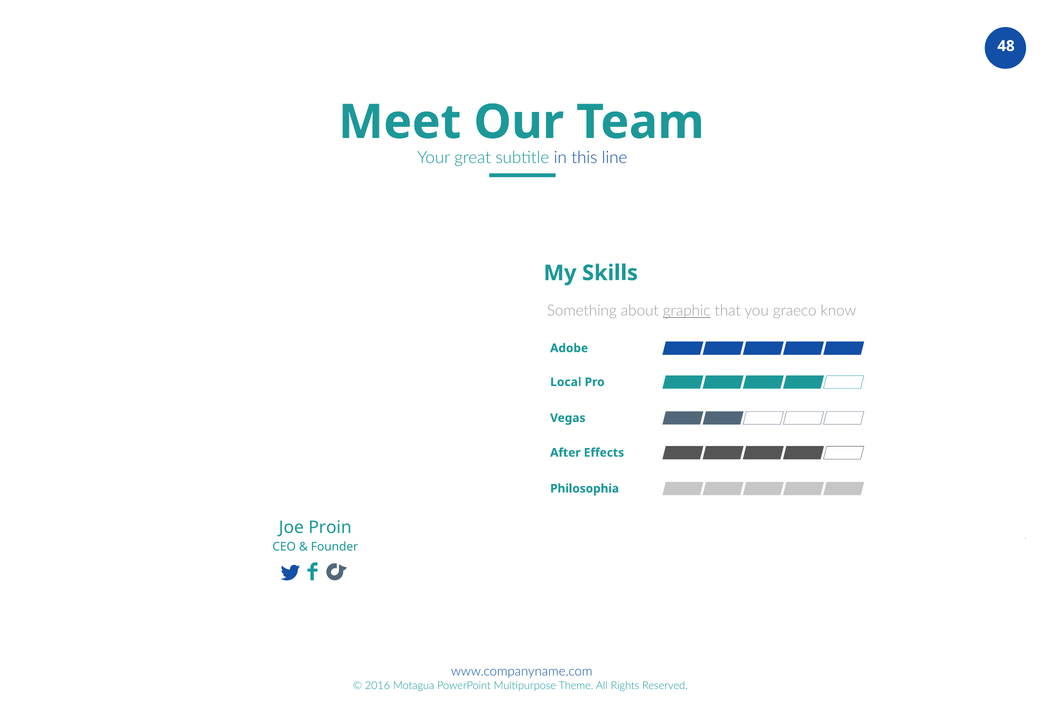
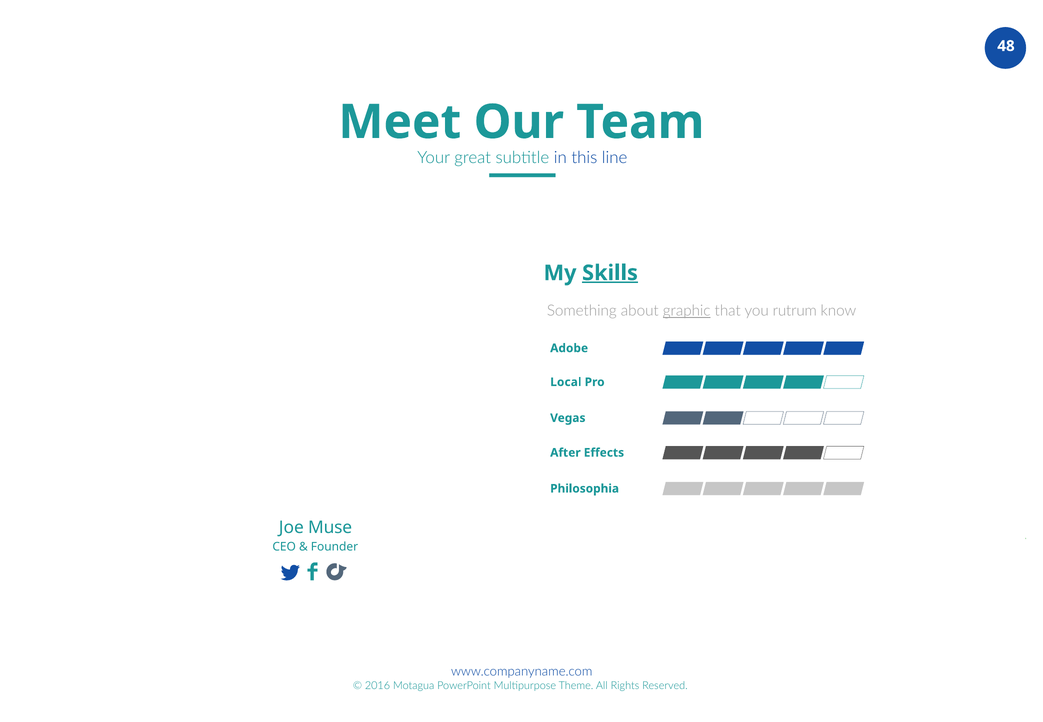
Skills underline: none -> present
graeco: graeco -> rutrum
Proin: Proin -> Muse
